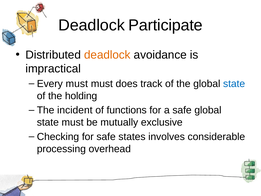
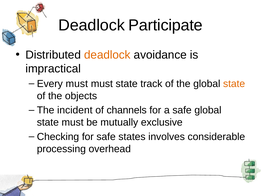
must does: does -> state
state at (234, 84) colour: blue -> orange
holding: holding -> objects
functions: functions -> channels
